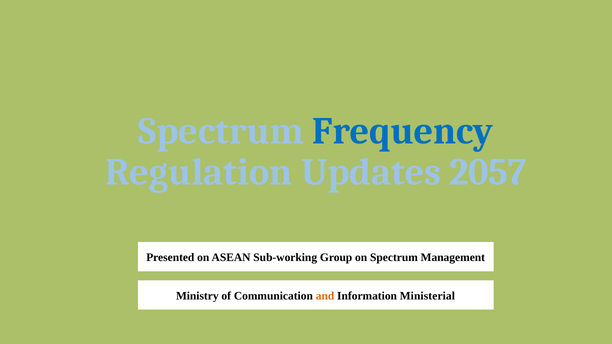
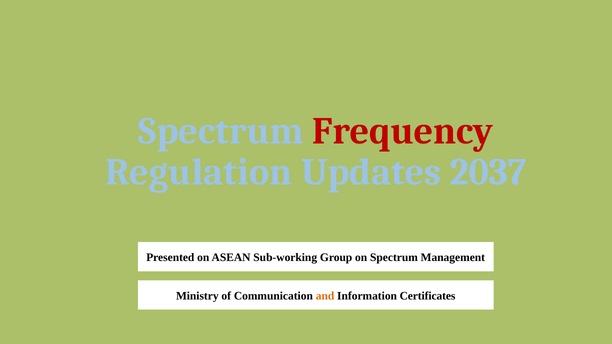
Frequency colour: blue -> red
2057: 2057 -> 2037
Ministerial: Ministerial -> Certificates
